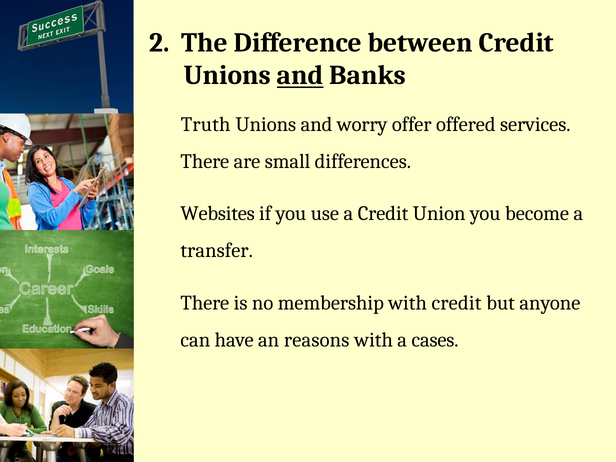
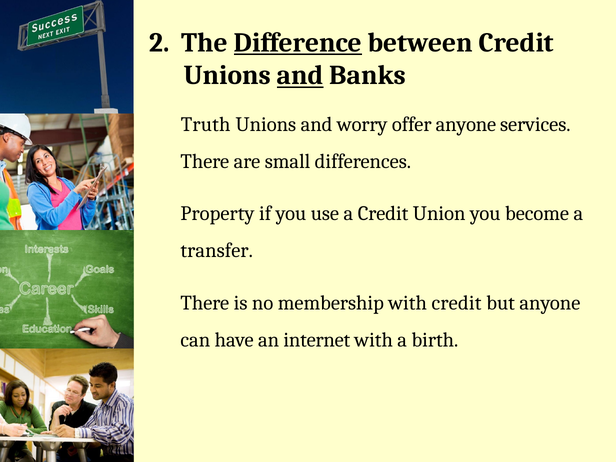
Difference underline: none -> present
offer offered: offered -> anyone
Websites: Websites -> Property
reasons: reasons -> internet
cases: cases -> birth
